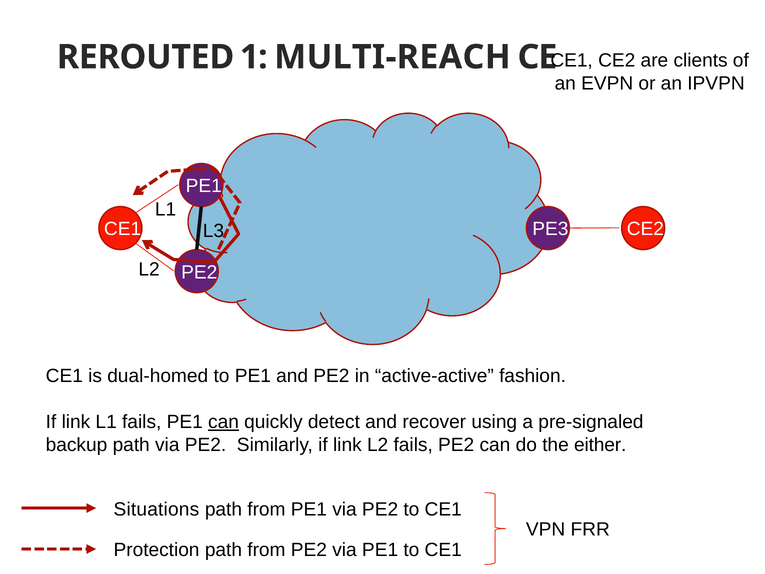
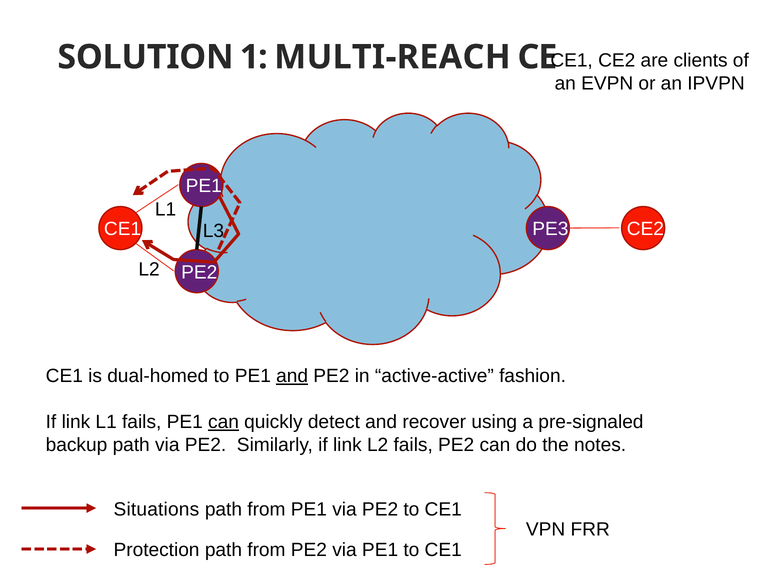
REROUTED: REROUTED -> SOLUTION
and at (292, 376) underline: none -> present
either: either -> notes
